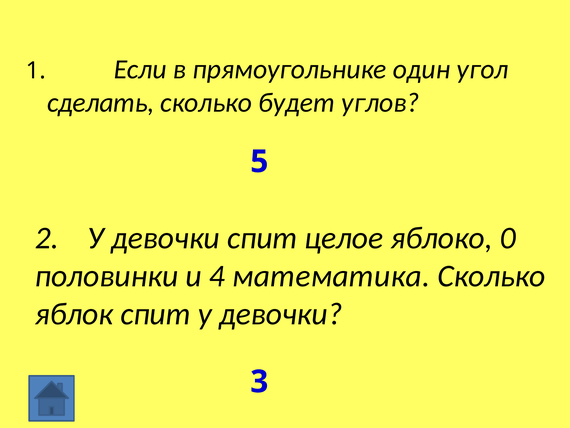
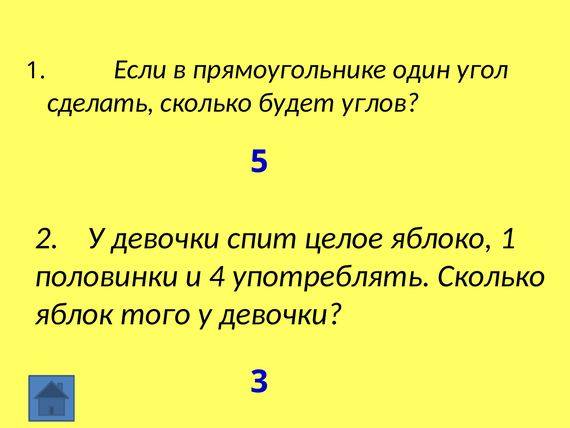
яблоко 0: 0 -> 1
математика: математика -> употреблять
яблок спит: спит -> того
